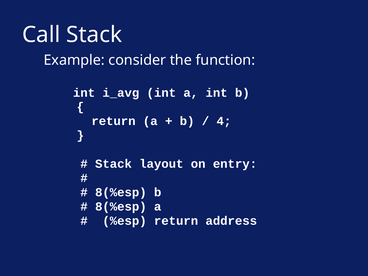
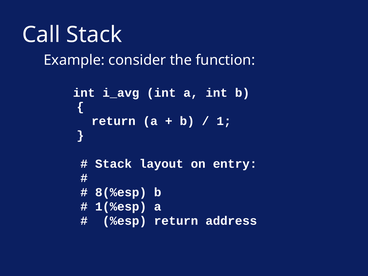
4: 4 -> 1
8(%esp at (121, 207): 8(%esp -> 1(%esp
